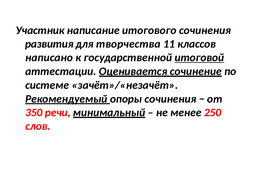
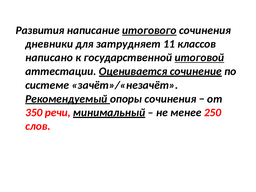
Участник: Участник -> Развития
итогового underline: none -> present
развития: развития -> дневники
творчества: творчества -> затрудняет
